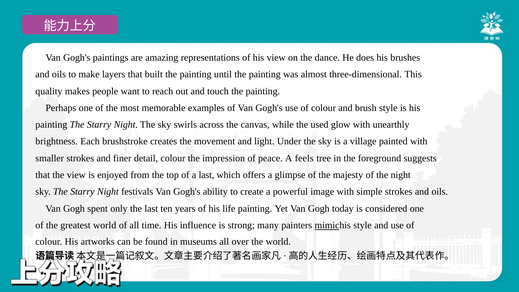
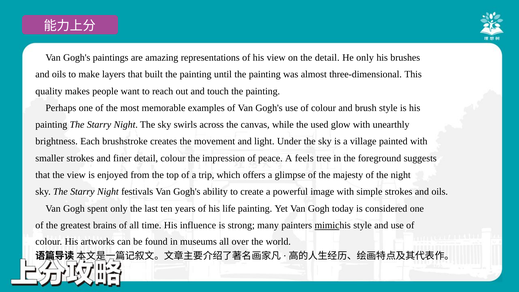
the dance: dance -> detail
He does: does -> only
a last: last -> trip
greatest world: world -> brains
